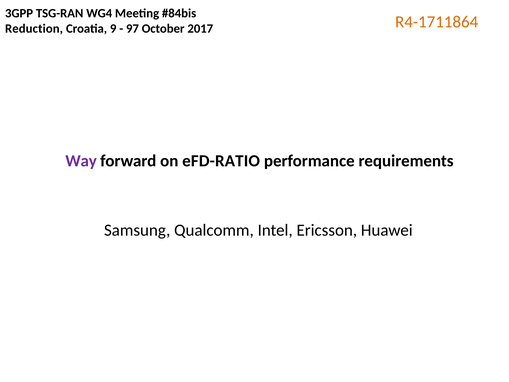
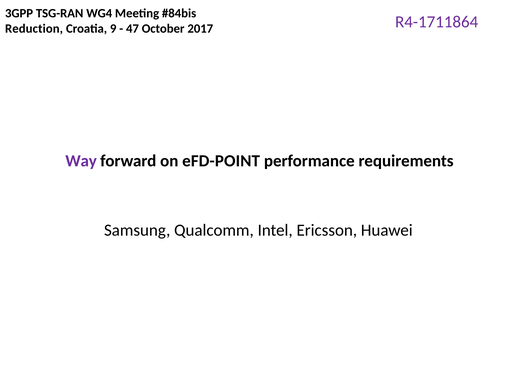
97: 97 -> 47
R4-1711864 colour: orange -> purple
eFD-RATIO: eFD-RATIO -> eFD-POINT
